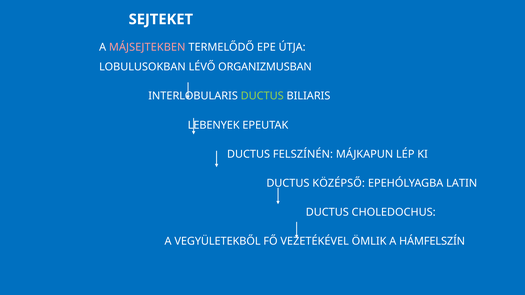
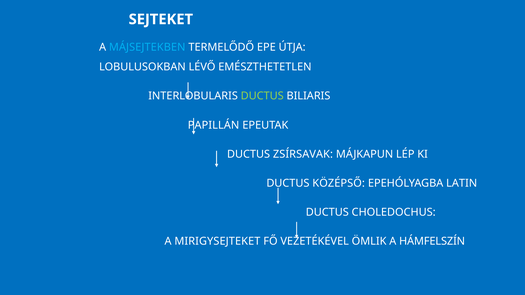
MÁJSEJTEKBEN colour: pink -> light blue
ORGANIZMUSBAN: ORGANIZMUSBAN -> EMÉSZTHETETLEN
LEBENYEK: LEBENYEK -> PAPILLÁN
FELSZÍNÉN: FELSZÍNÉN -> ZSÍRSAVAK
VEGYÜLETEKBŐL: VEGYÜLETEKBŐL -> MIRIGYSEJTEKET
